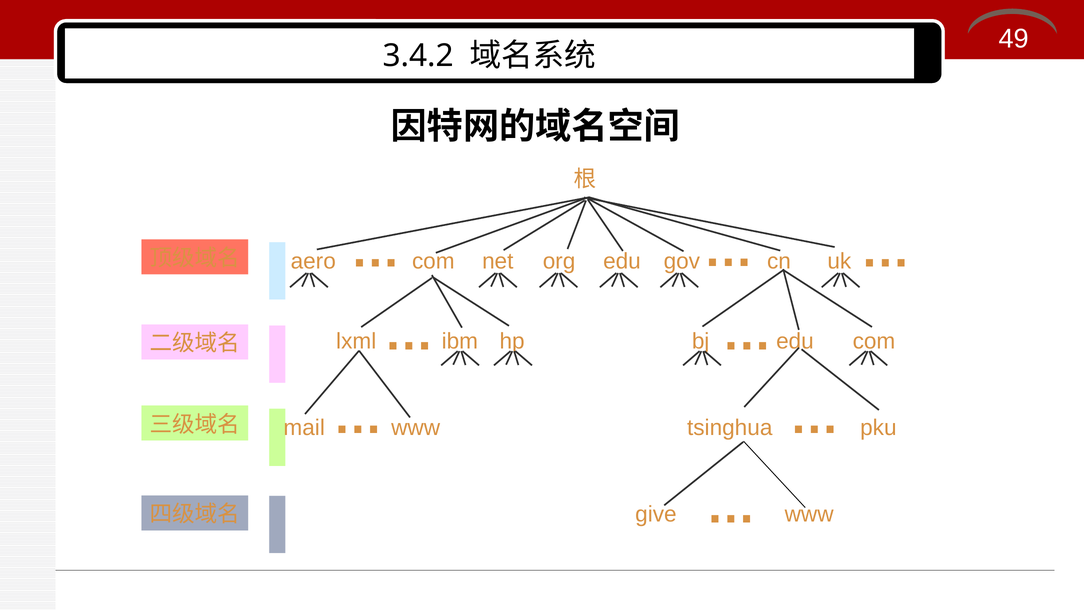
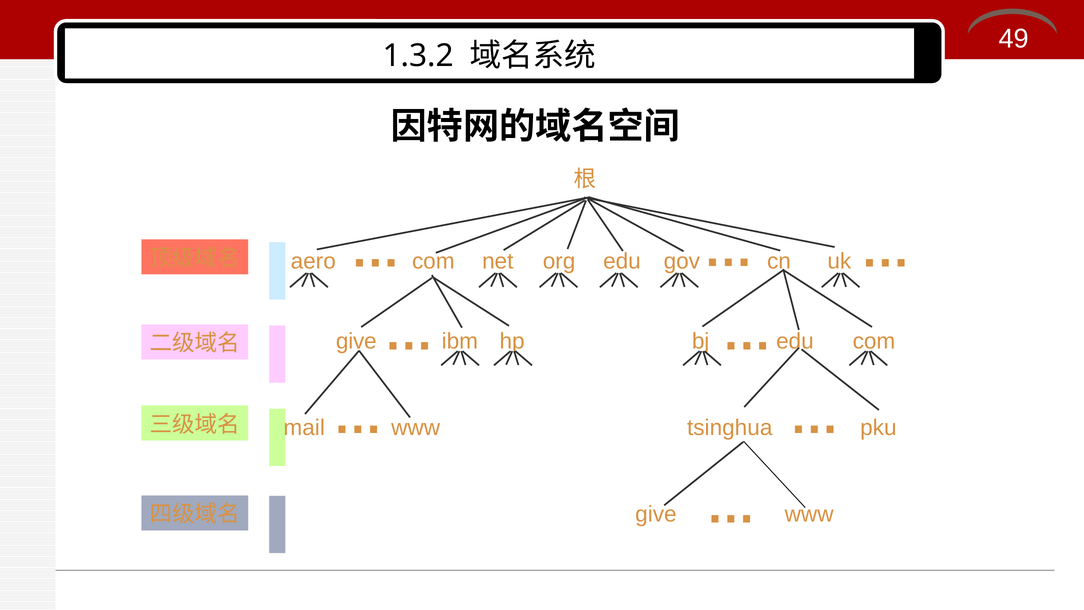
3.4.2: 3.4.2 -> 1.3.2
lxml at (356, 341): lxml -> give
